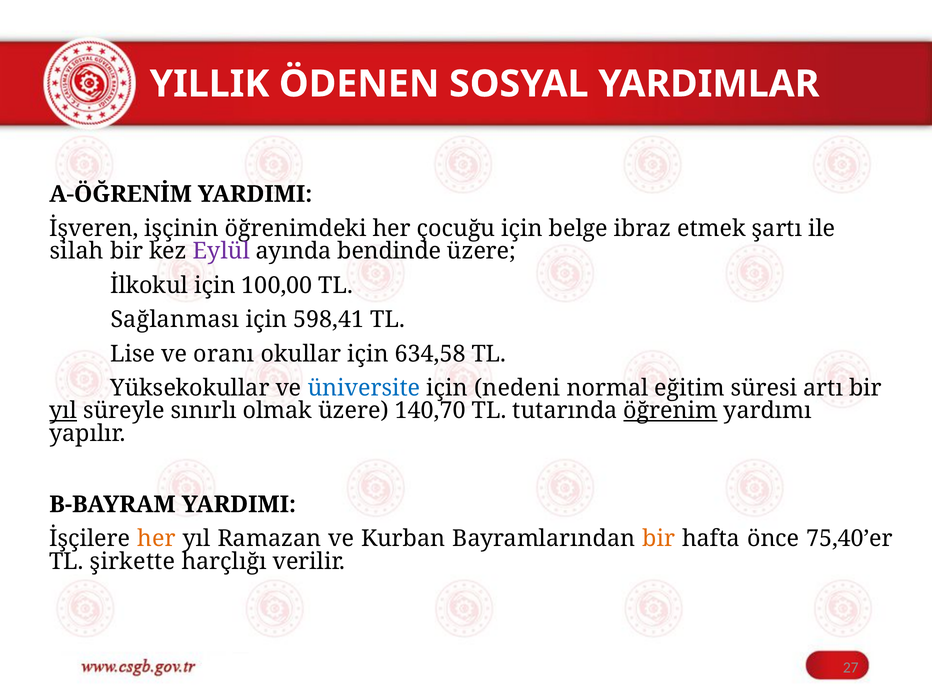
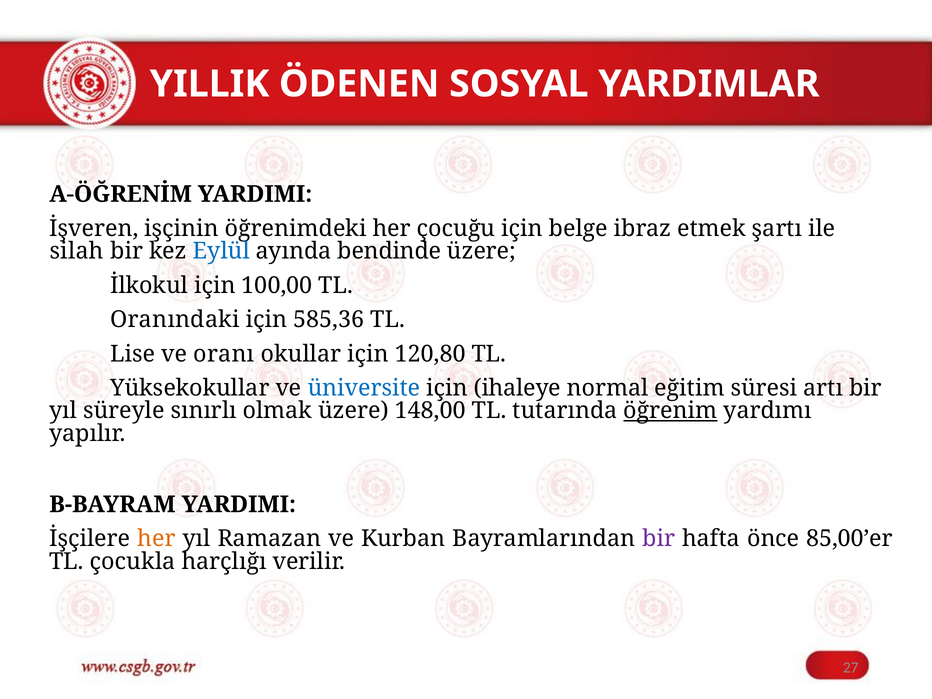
Eylül colour: purple -> blue
Sağlanması: Sağlanması -> Oranındaki
598,41: 598,41 -> 585,36
634,58: 634,58 -> 120,80
nedeni: nedeni -> ihaleye
yıl at (63, 411) underline: present -> none
140,70: 140,70 -> 148,00
bir at (659, 539) colour: orange -> purple
75,40’er: 75,40’er -> 85,00’er
şirkette: şirkette -> çocukla
